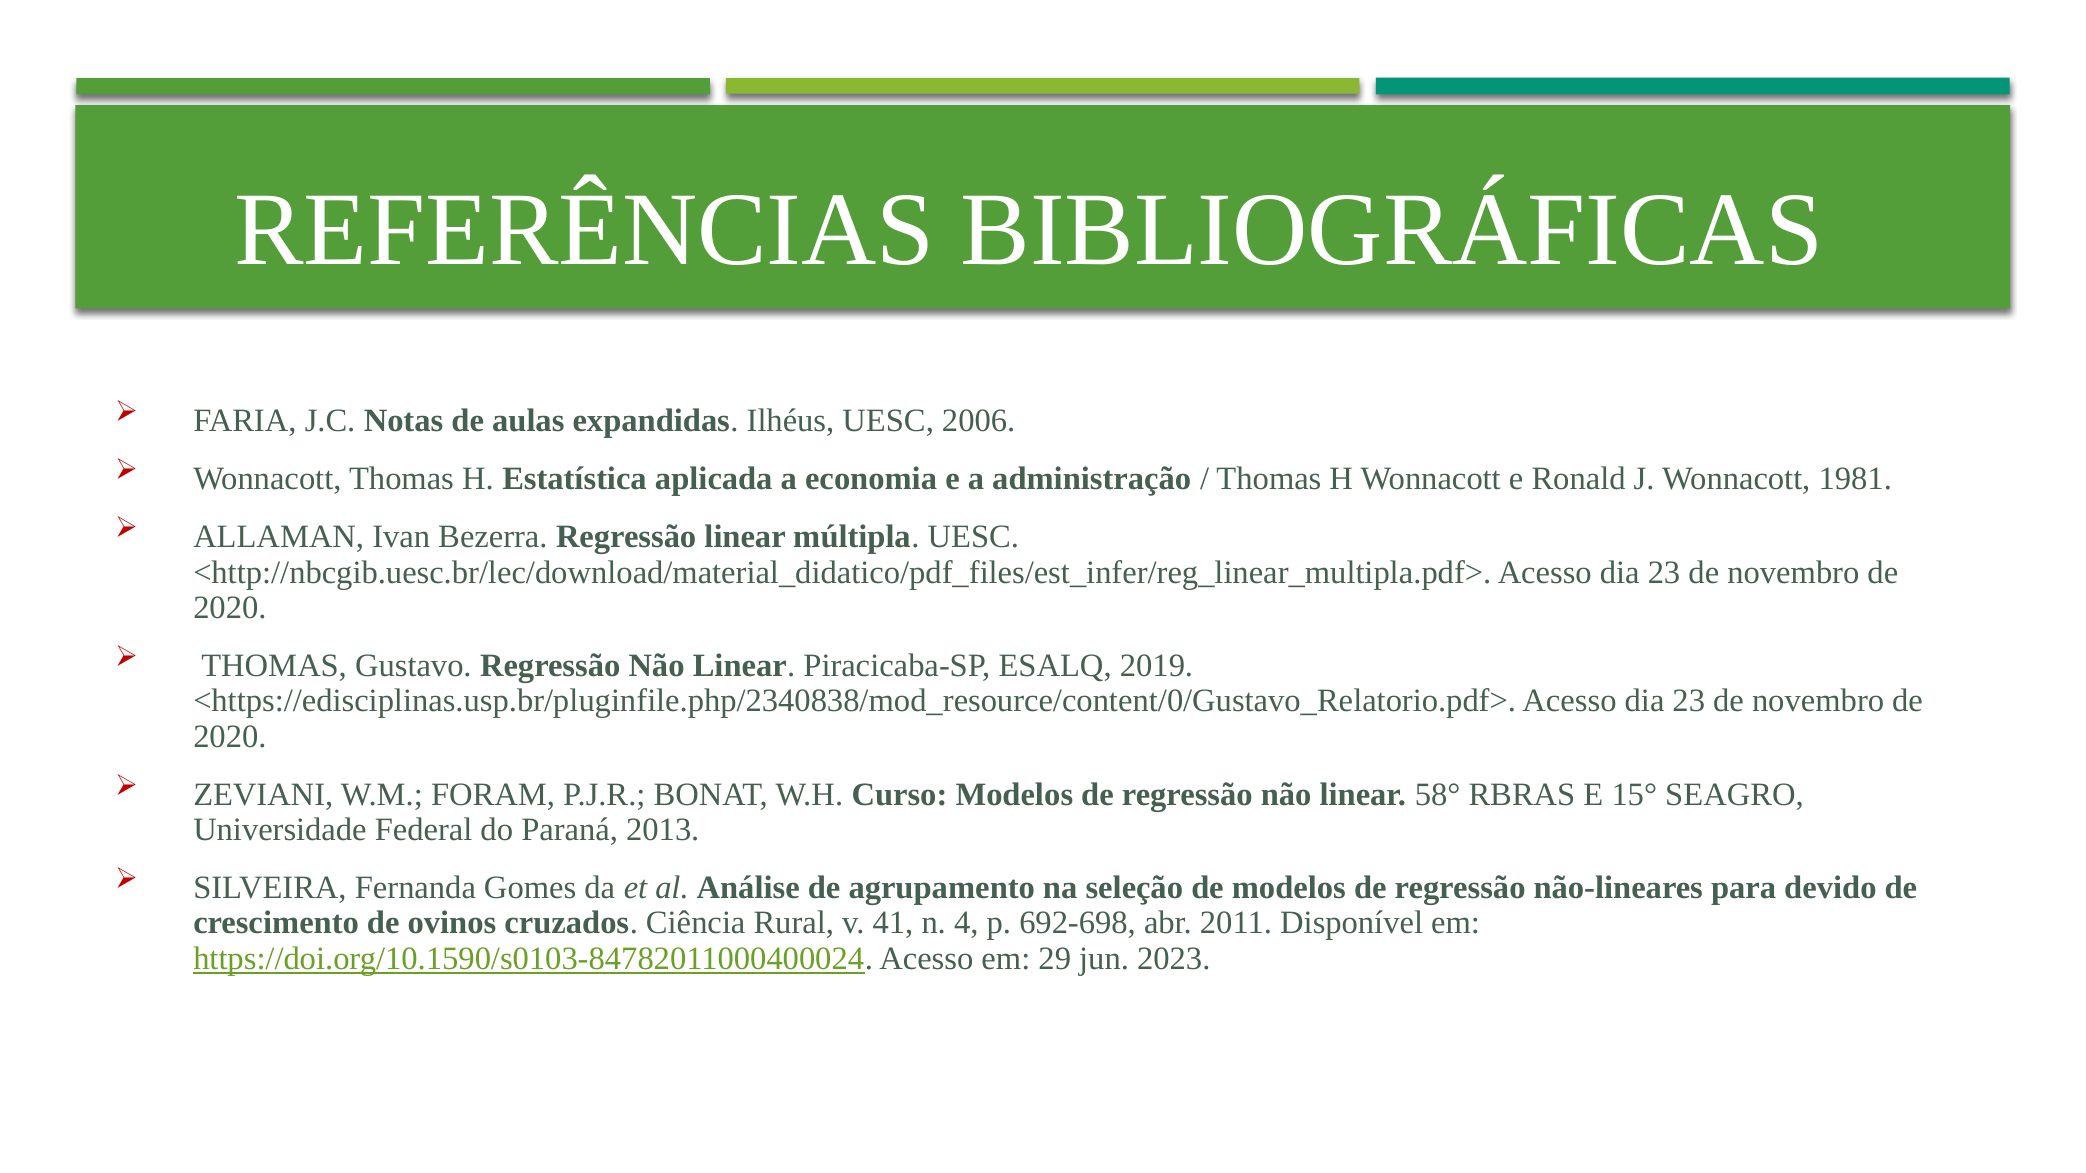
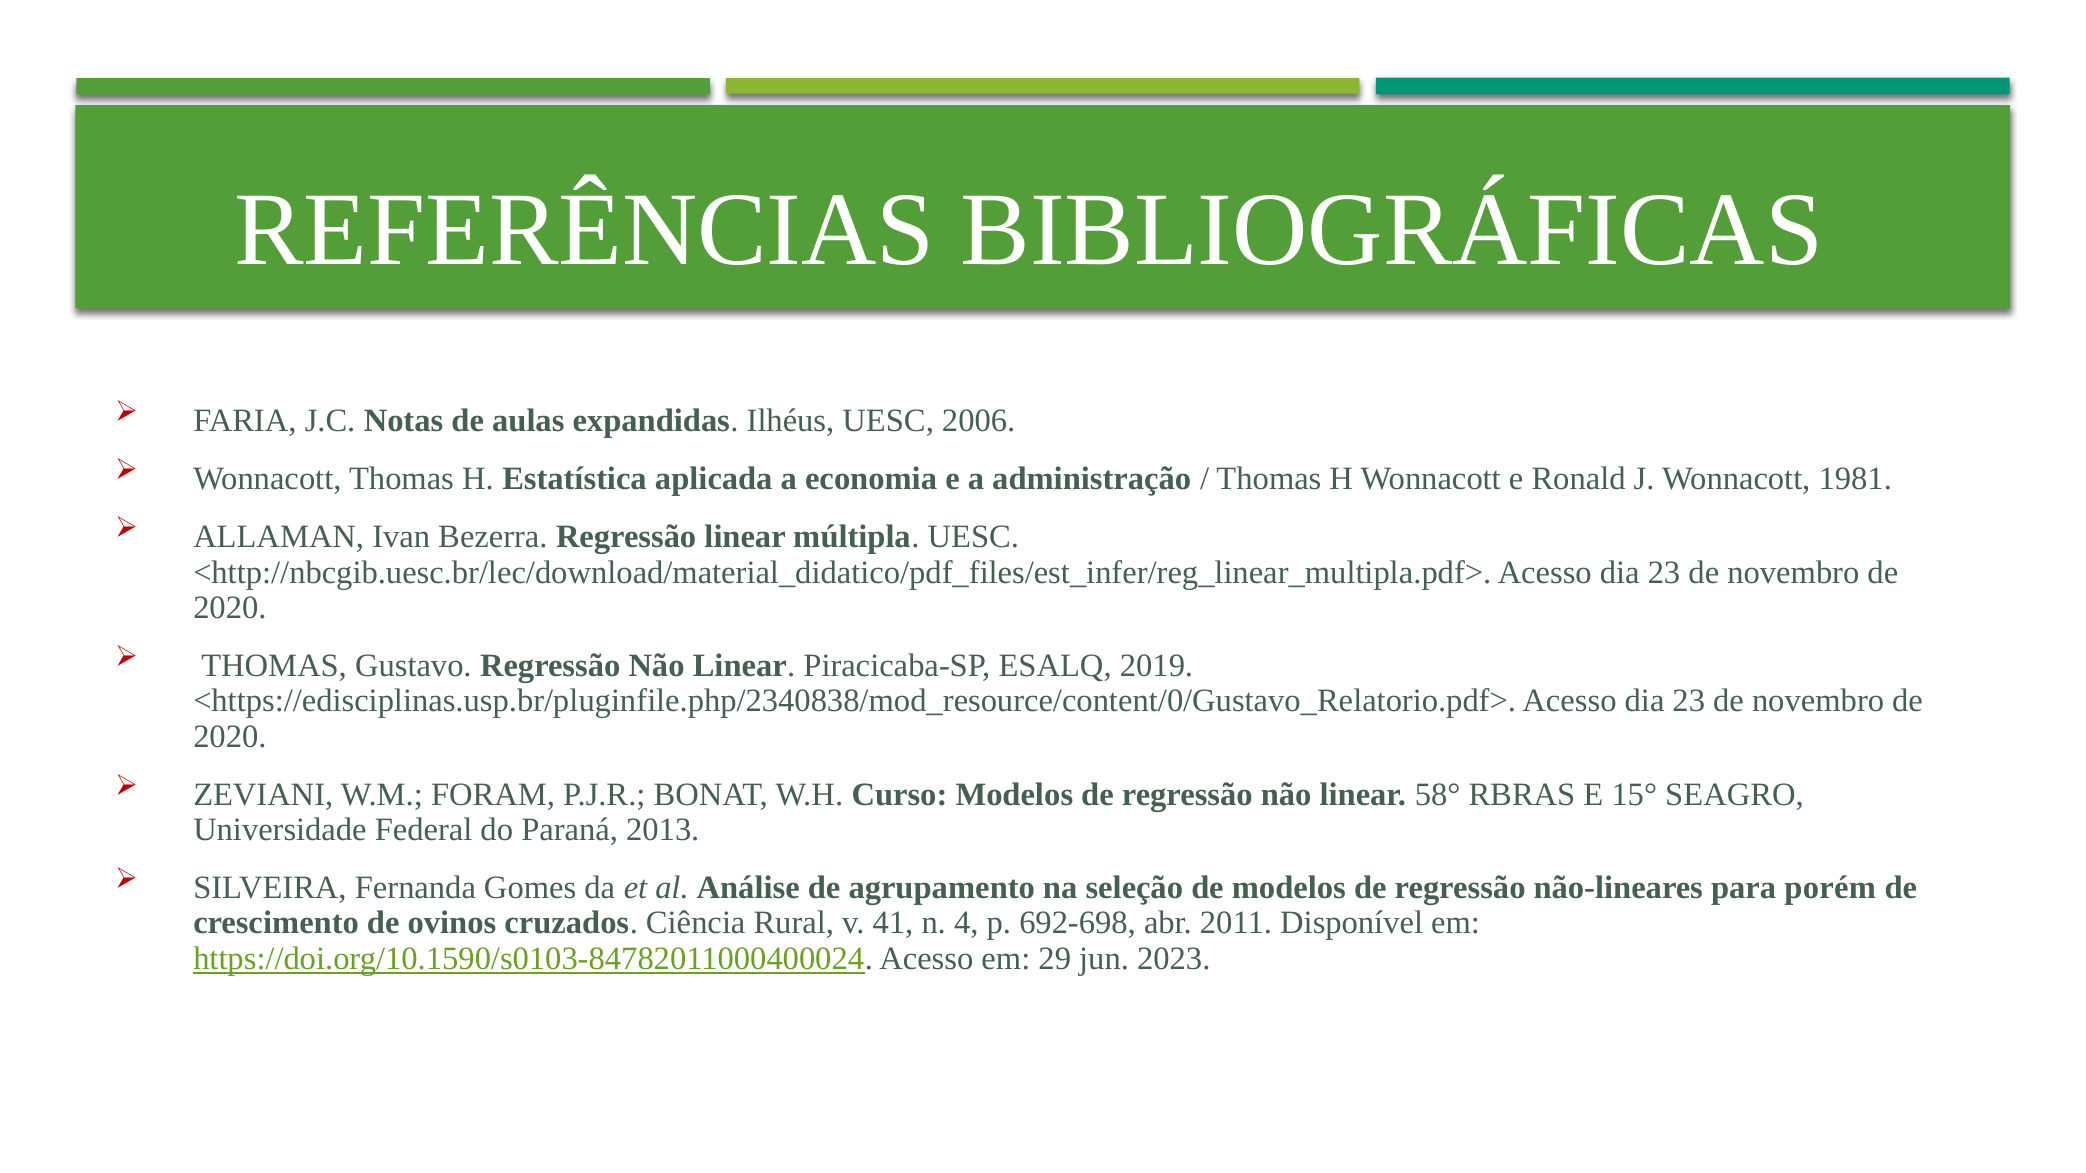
devido: devido -> porém
